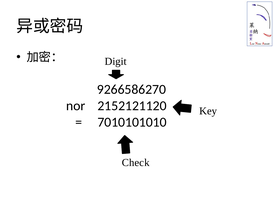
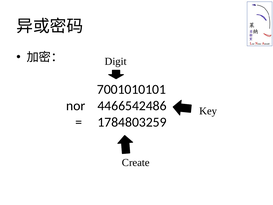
9266586270: 9266586270 -> 7001010101
2152121120: 2152121120 -> 4466542486
7010101010: 7010101010 -> 1784803259
Check: Check -> Create
